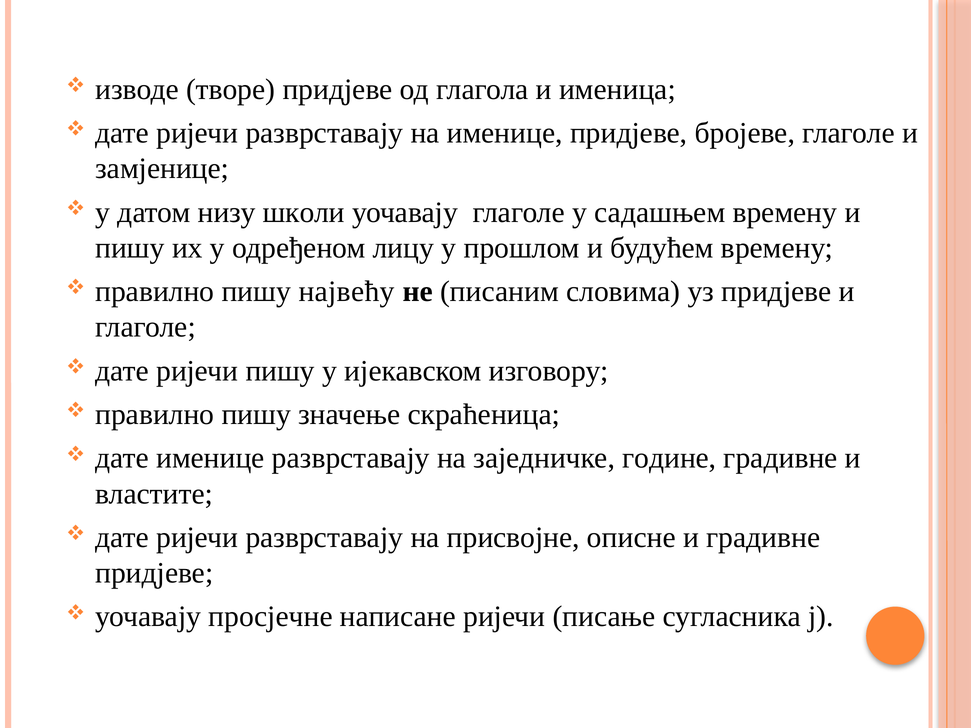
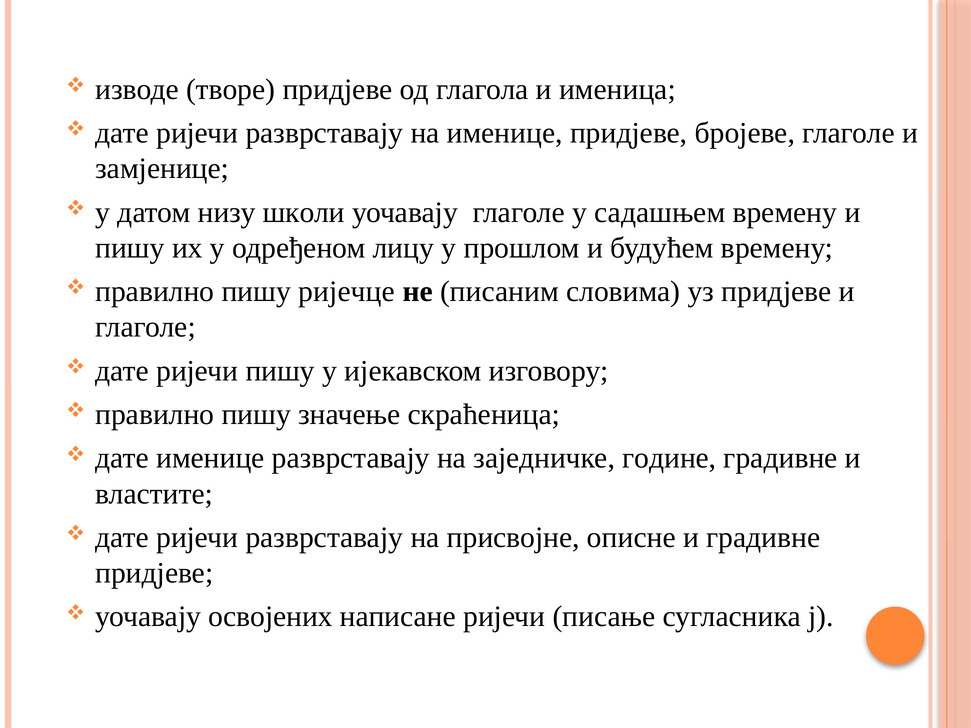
највећу: највећу -> ријечце
просјечне: просјечне -> освојених
